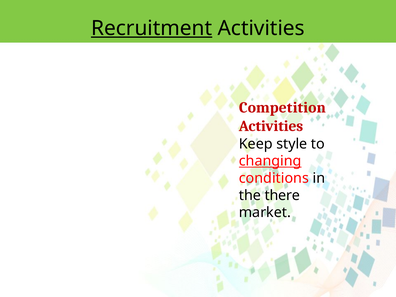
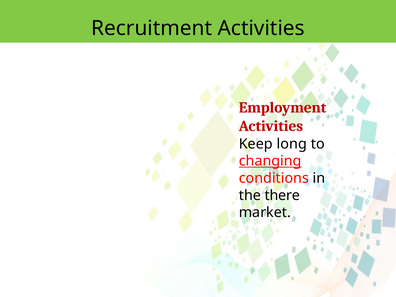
Recruitment underline: present -> none
Competition: Competition -> Employment
style: style -> long
